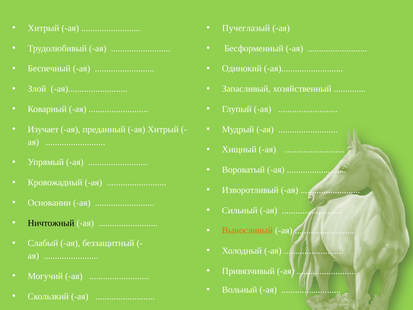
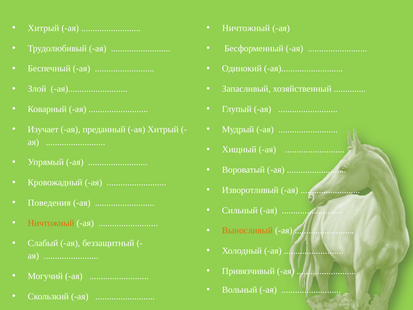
Пучеглазый at (246, 28): Пучеглазый -> Ничтожный
Основании: Основании -> Поведения
Ничтожный at (51, 223) colour: black -> orange
